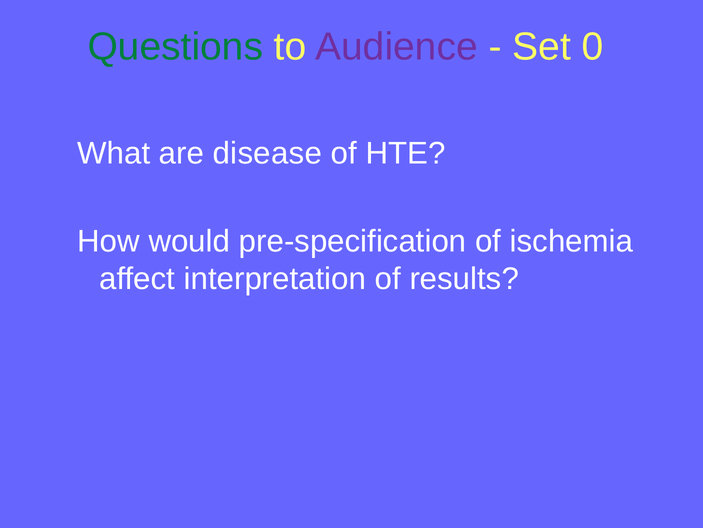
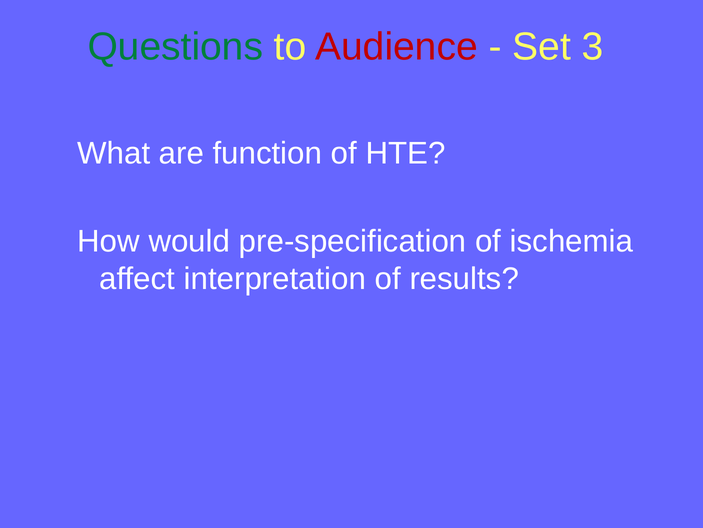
Audience colour: purple -> red
0: 0 -> 3
disease: disease -> function
